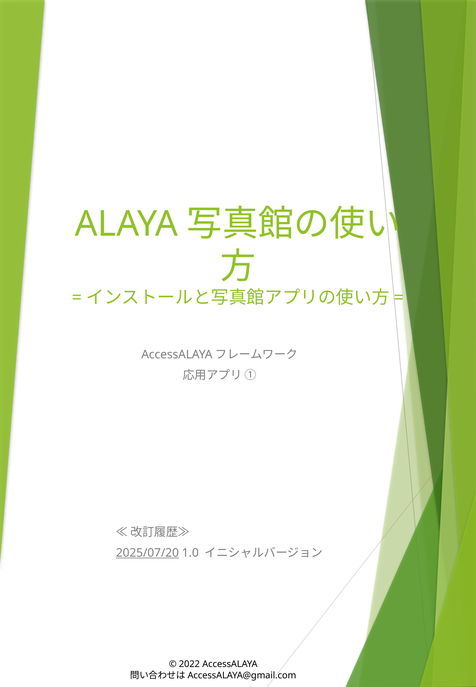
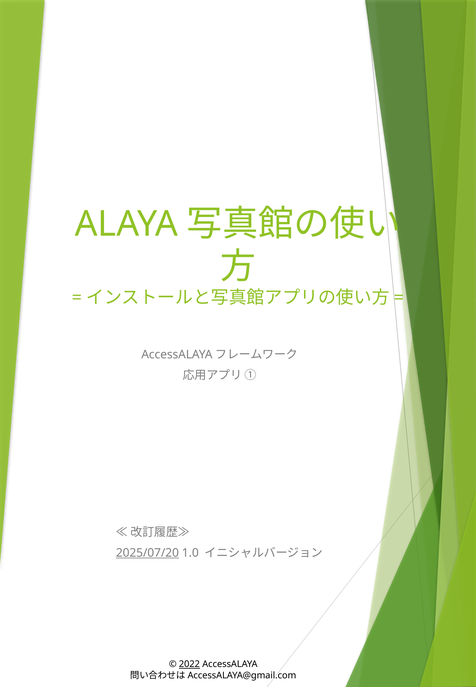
2022 underline: none -> present
